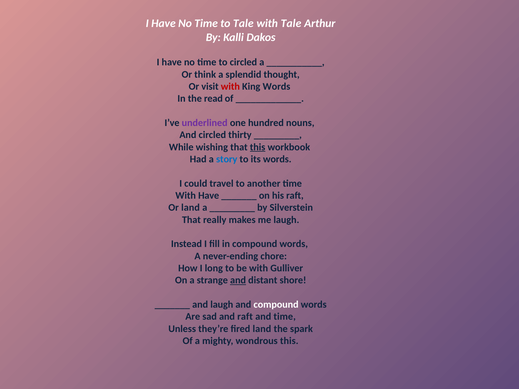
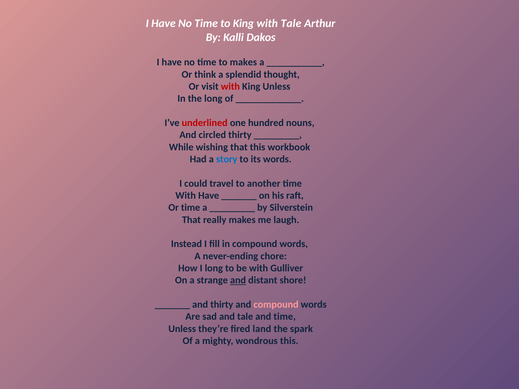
to Tale: Tale -> King
to circled: circled -> makes
King Words: Words -> Unless
the read: read -> long
underlined colour: purple -> red
this at (258, 147) underline: present -> none
Or land: land -> time
and laugh: laugh -> thirty
compound at (276, 305) colour: white -> pink
and raft: raft -> tale
